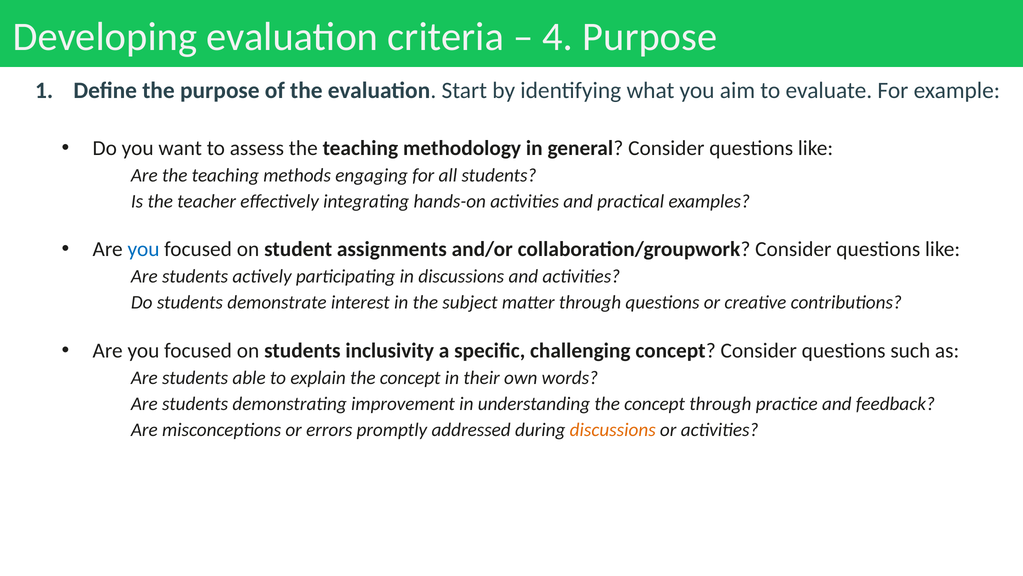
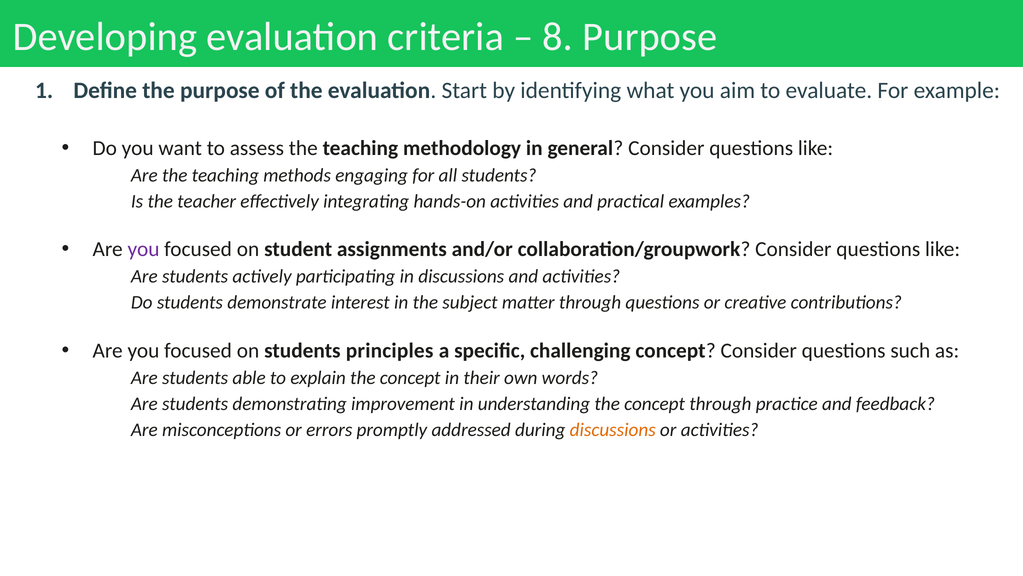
4: 4 -> 8
you at (143, 249) colour: blue -> purple
inclusivity: inclusivity -> principles
